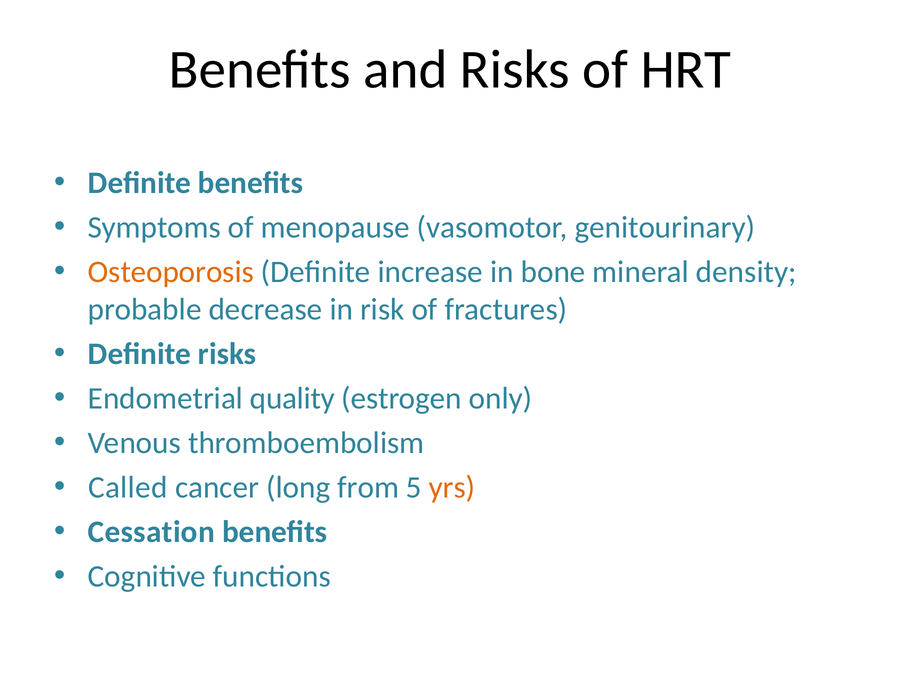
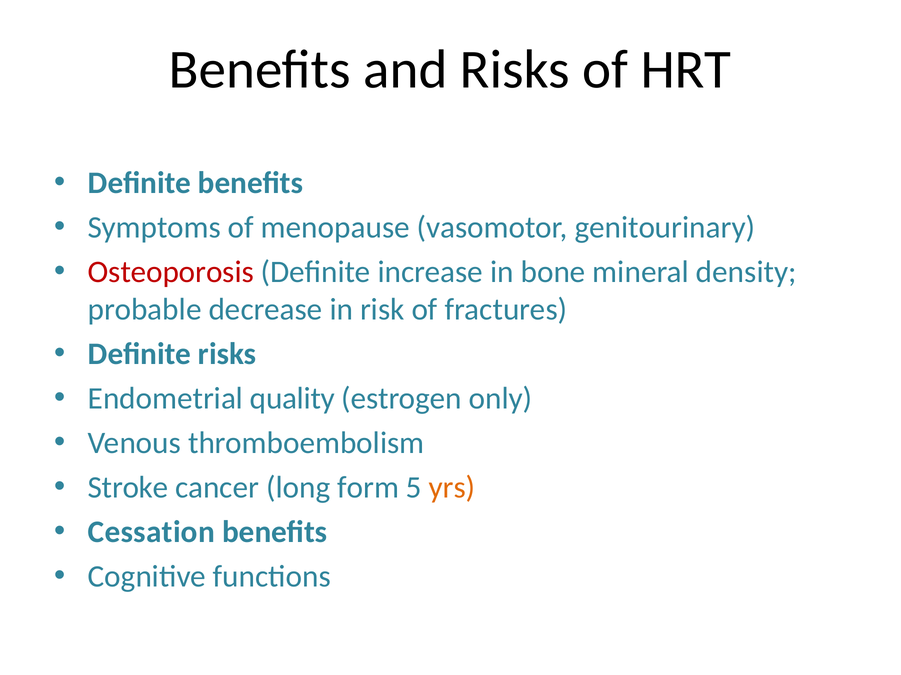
Osteoporosis colour: orange -> red
Called: Called -> Stroke
from: from -> form
